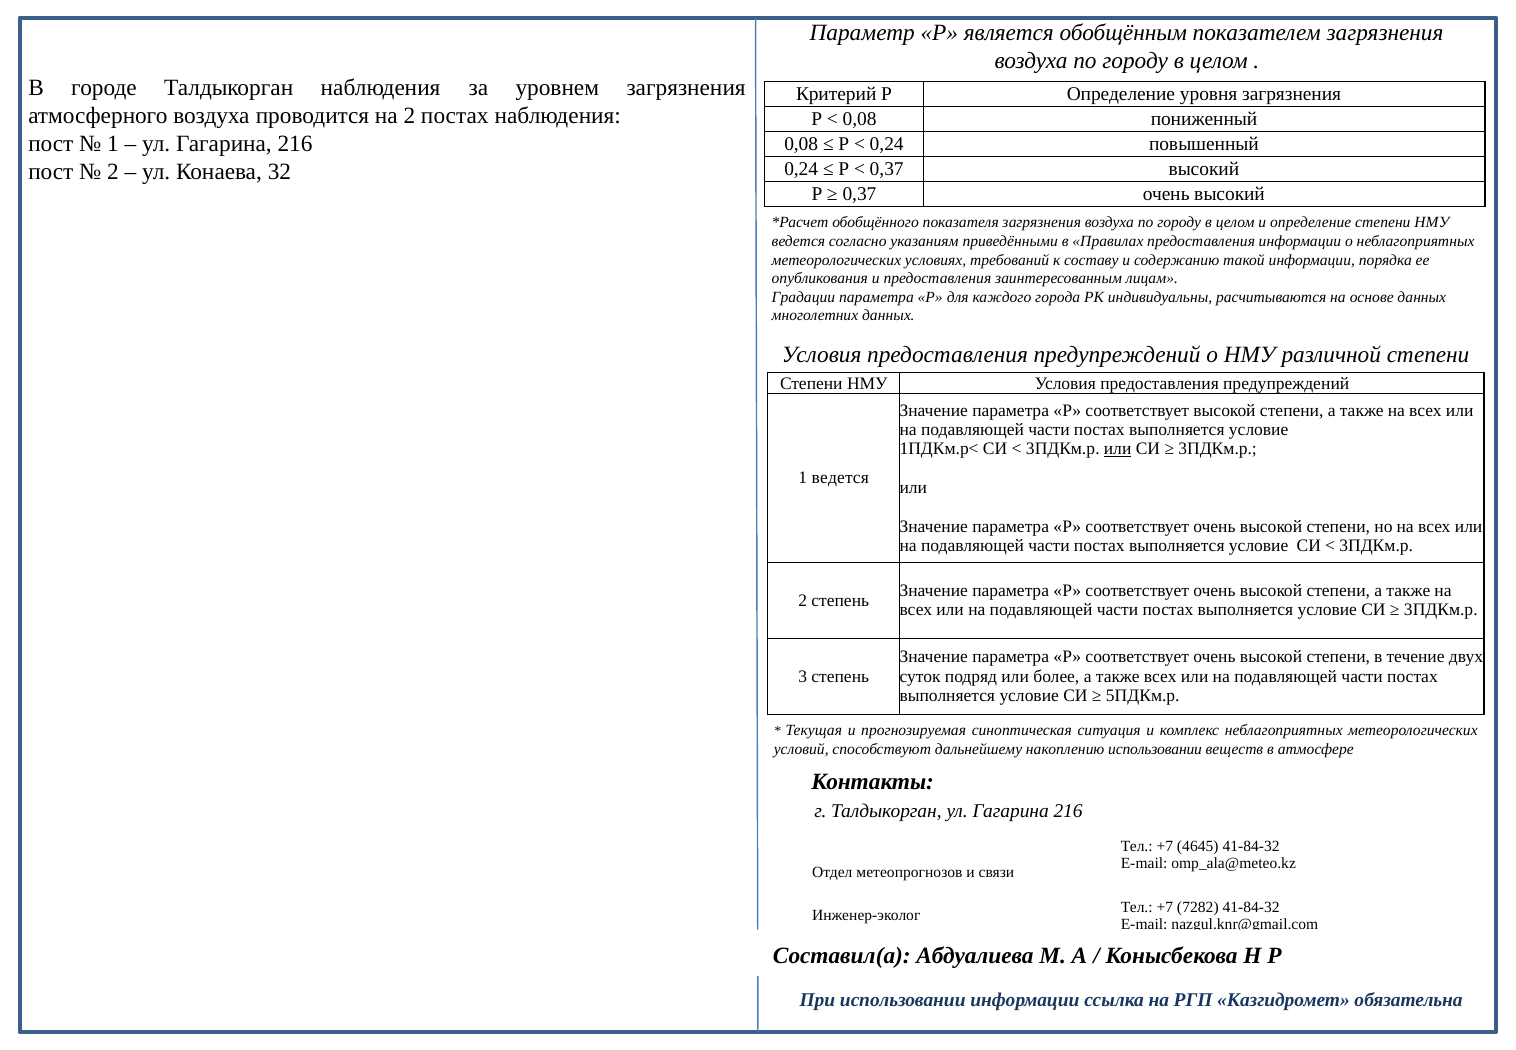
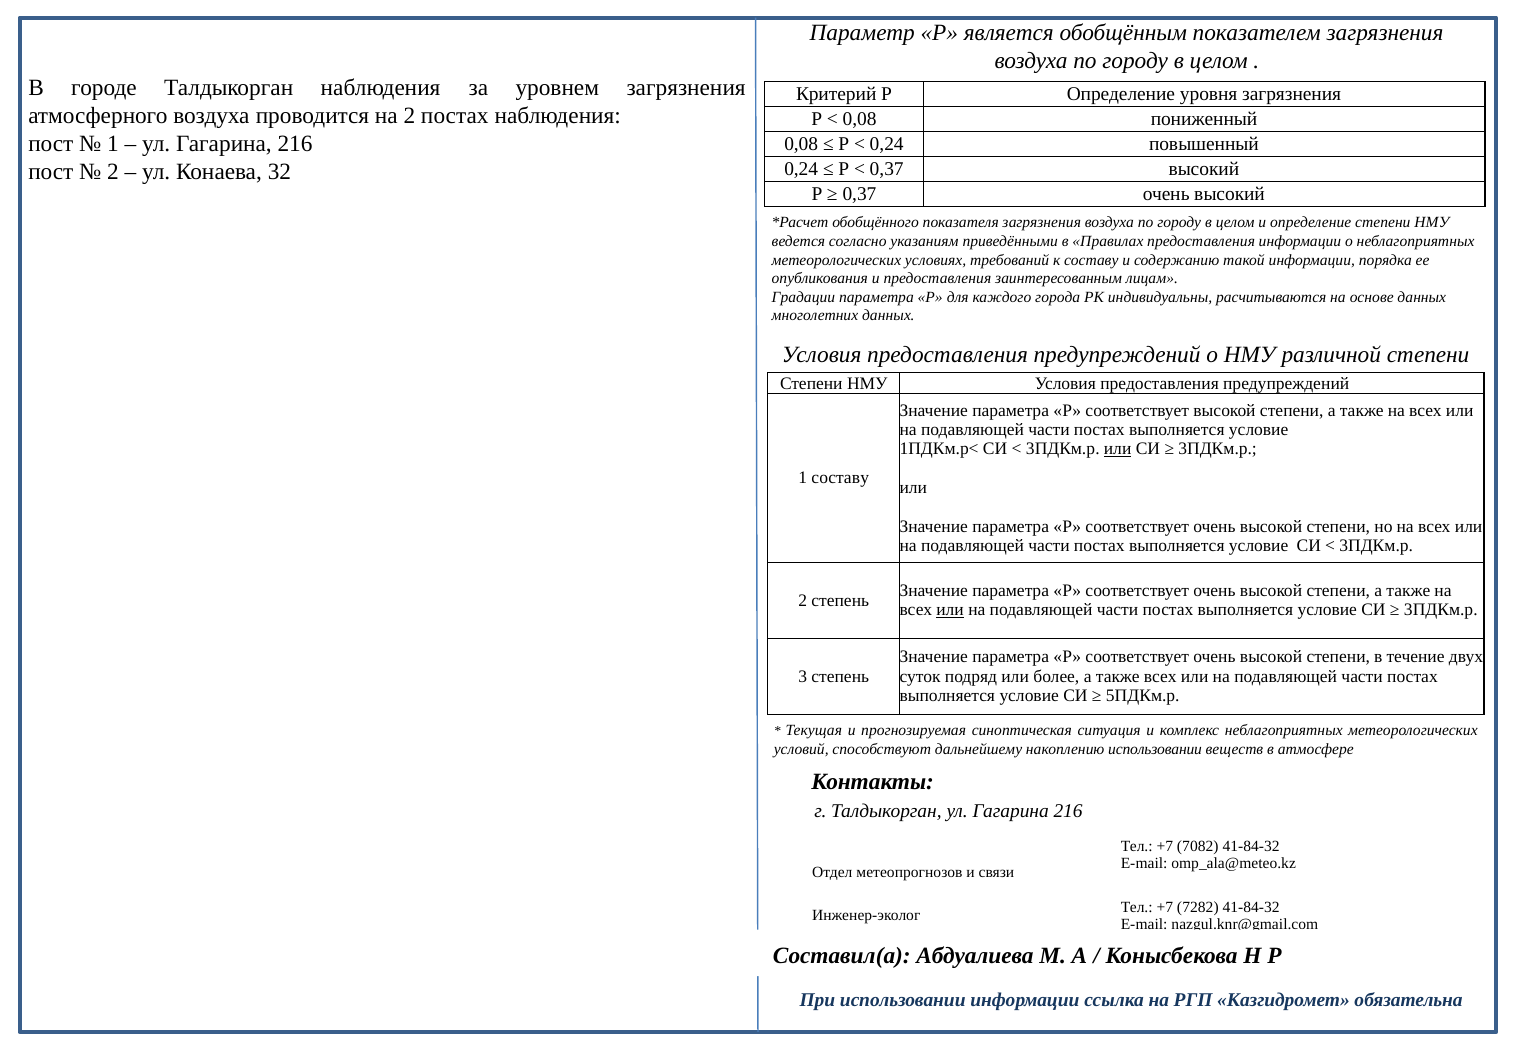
1 ведется: ведется -> составу
или at (950, 610) underline: none -> present
4645: 4645 -> 7082
